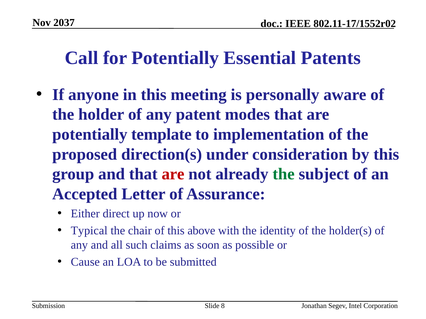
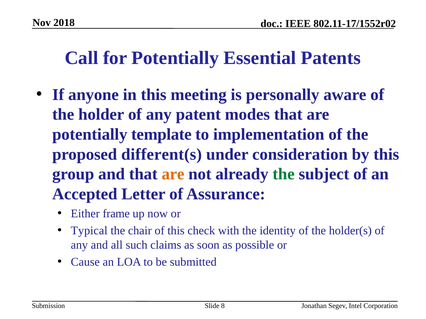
2037: 2037 -> 2018
direction(s: direction(s -> different(s
are at (173, 174) colour: red -> orange
direct: direct -> frame
above: above -> check
